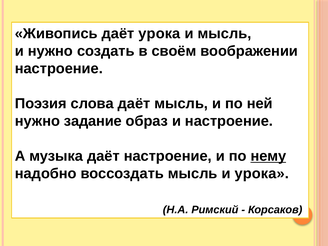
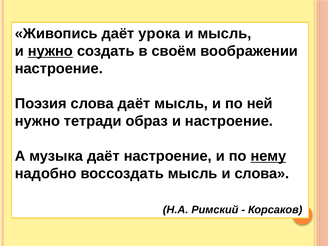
нужно at (50, 51) underline: none -> present
задание: задание -> тетради
и урока: урока -> слова
